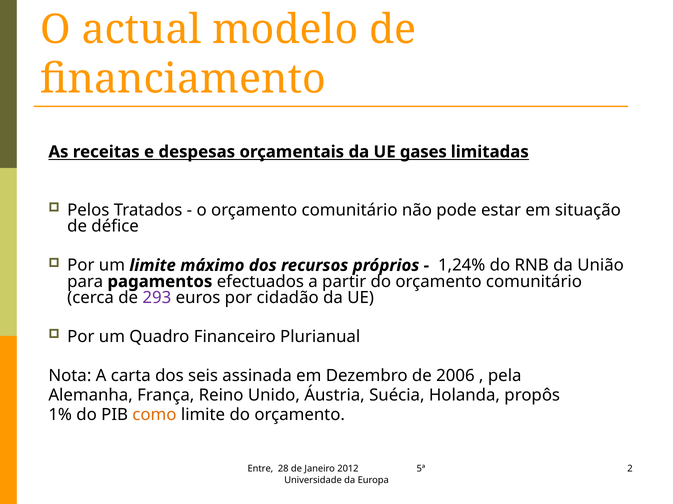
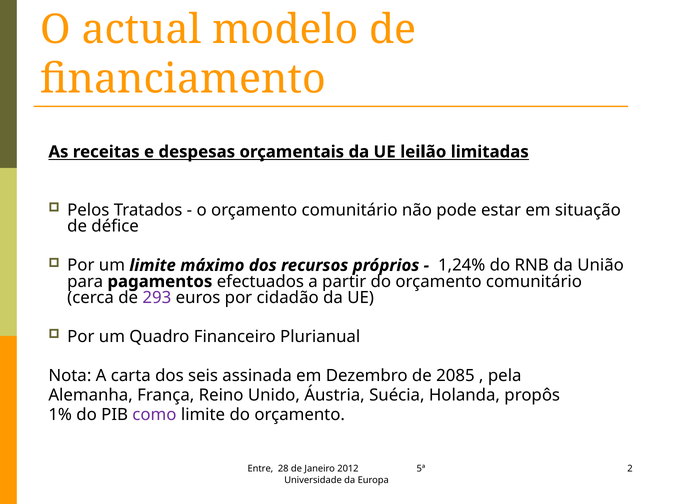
gases: gases -> leilão
2006: 2006 -> 2085
como colour: orange -> purple
